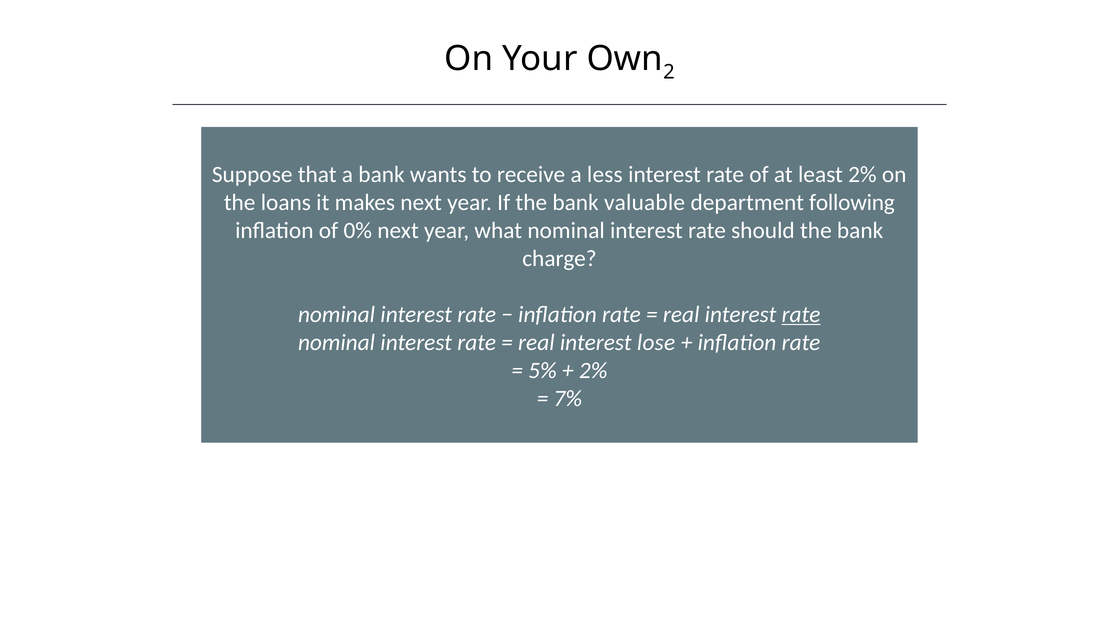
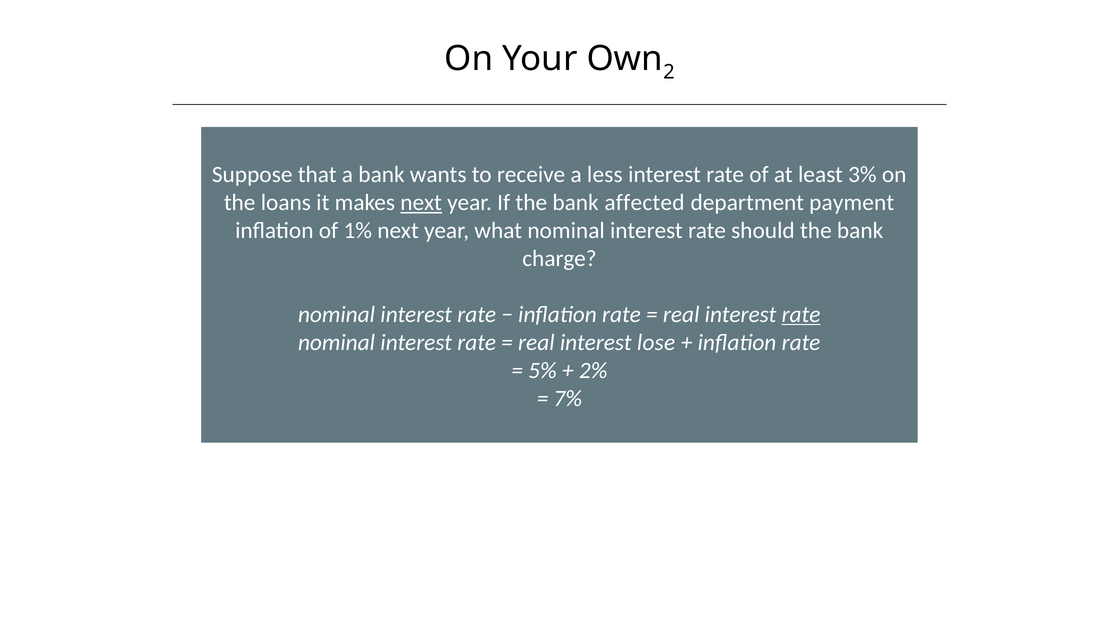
least 2%: 2% -> 3%
next at (421, 203) underline: none -> present
valuable: valuable -> affected
following: following -> payment
0%: 0% -> 1%
